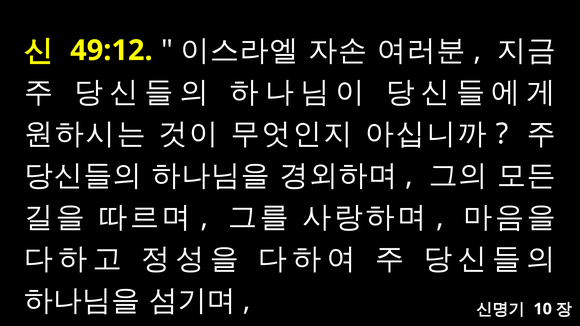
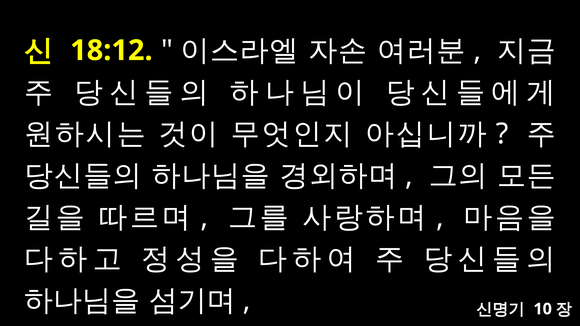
49:12: 49:12 -> 18:12
